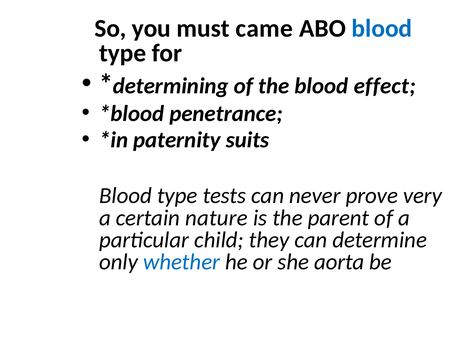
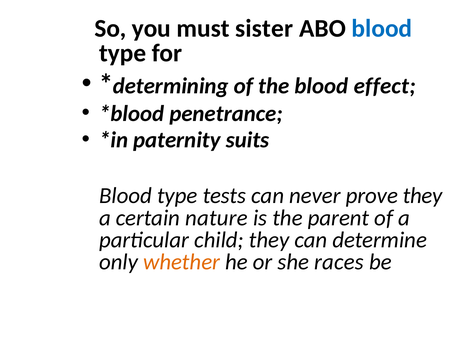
came: came -> sister
prove very: very -> they
whether colour: blue -> orange
aorta: aorta -> races
